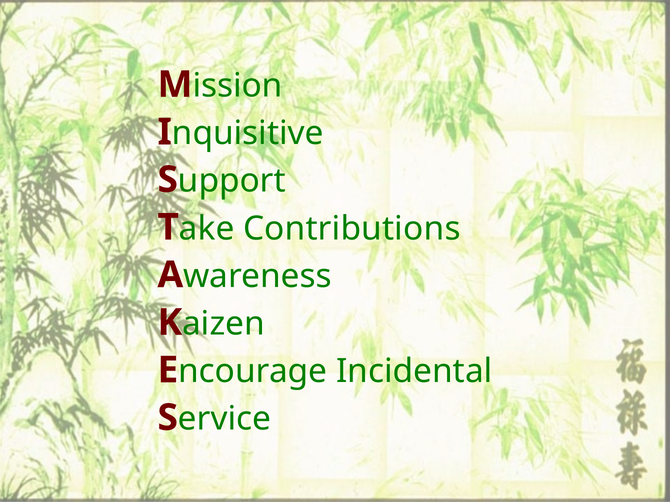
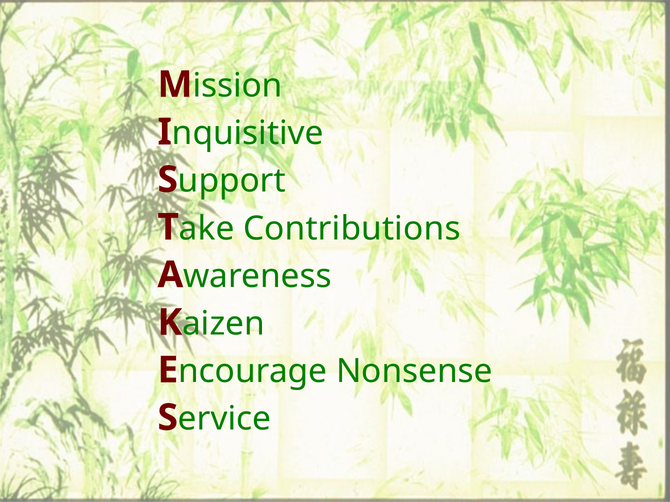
Incidental: Incidental -> Nonsense
